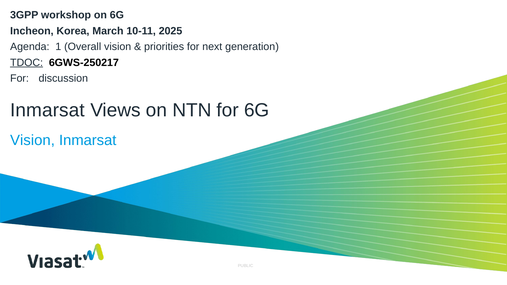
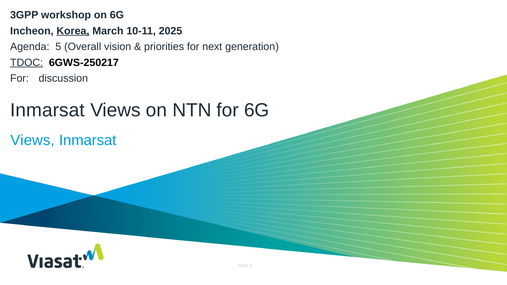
Korea underline: none -> present
1: 1 -> 5
Vision at (33, 140): Vision -> Views
